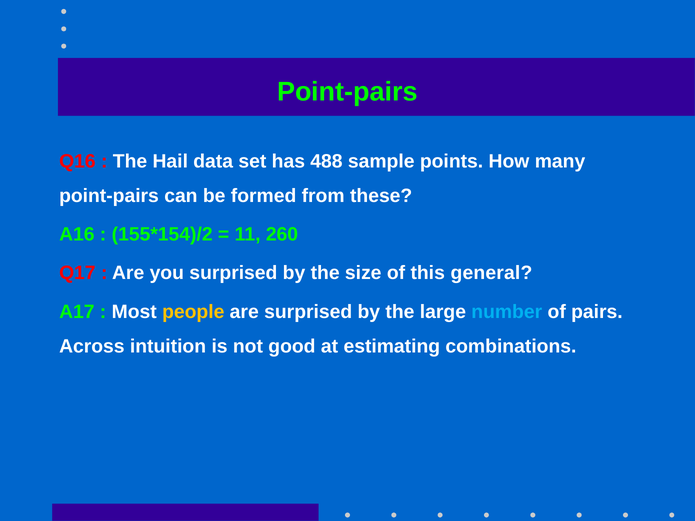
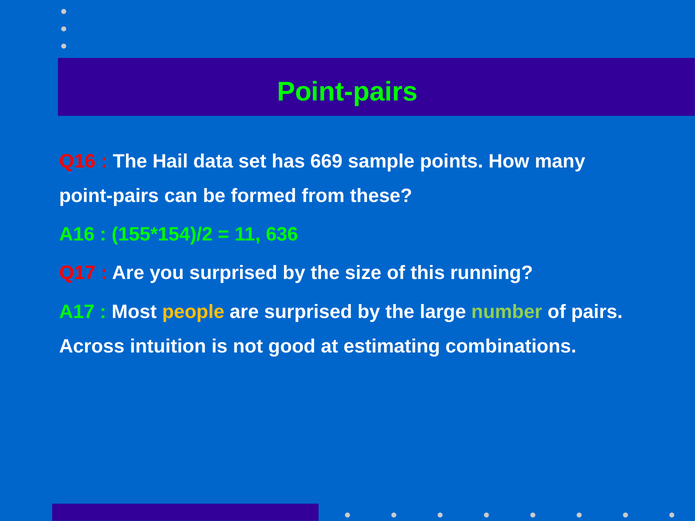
488: 488 -> 669
260: 260 -> 636
general: general -> running
number colour: light blue -> light green
